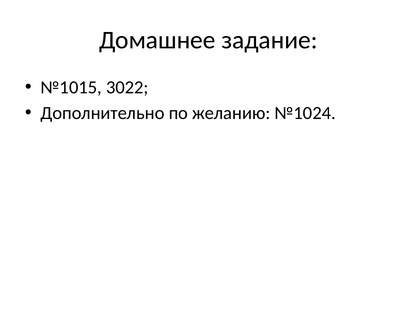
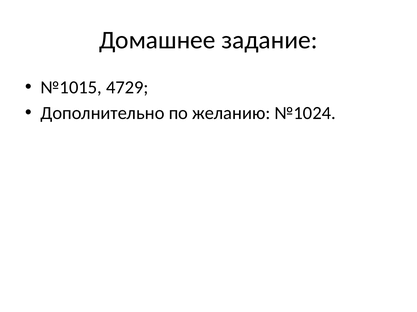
3022: 3022 -> 4729
